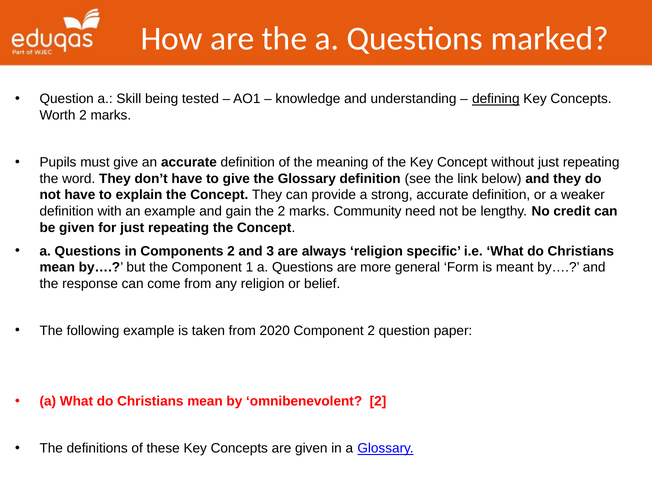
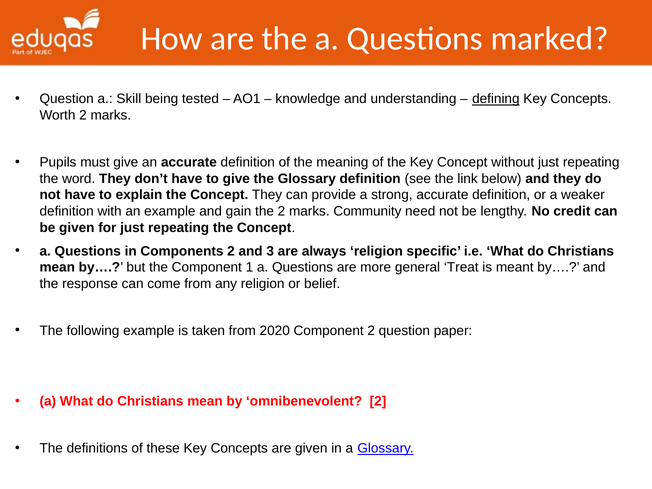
Form: Form -> Treat
